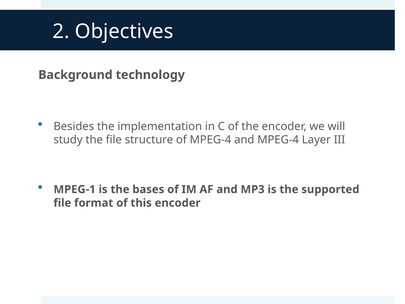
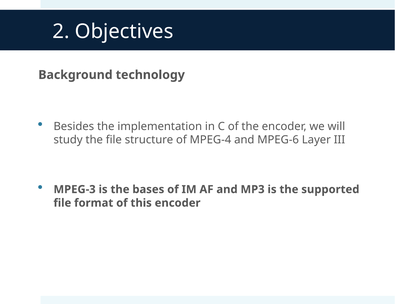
and MPEG-4: MPEG-4 -> MPEG-6
MPEG-1: MPEG-1 -> MPEG-3
